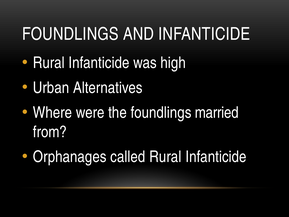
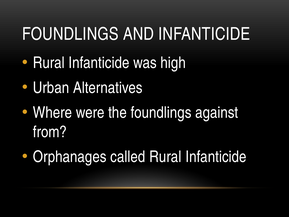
married: married -> against
